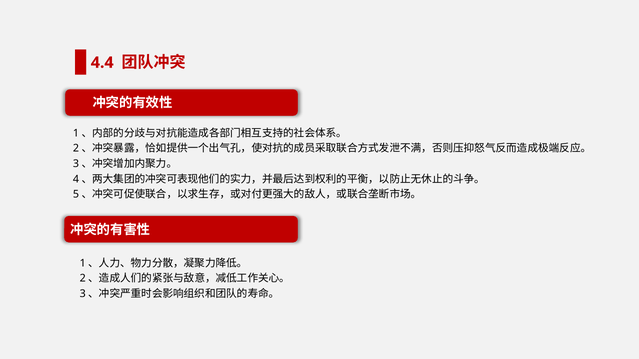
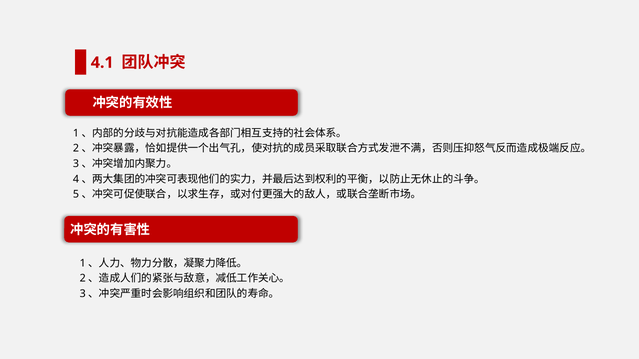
4.4: 4.4 -> 4.1
